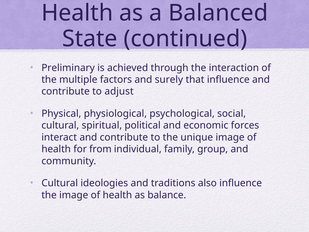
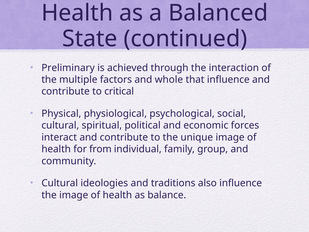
surely: surely -> whole
adjust: adjust -> critical
